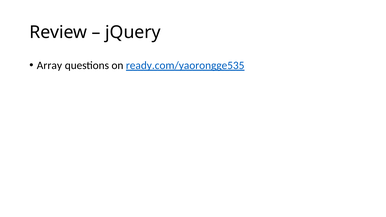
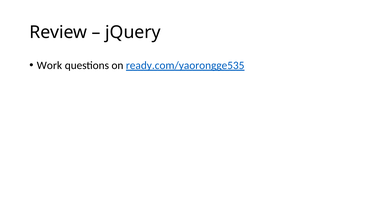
Array: Array -> Work
